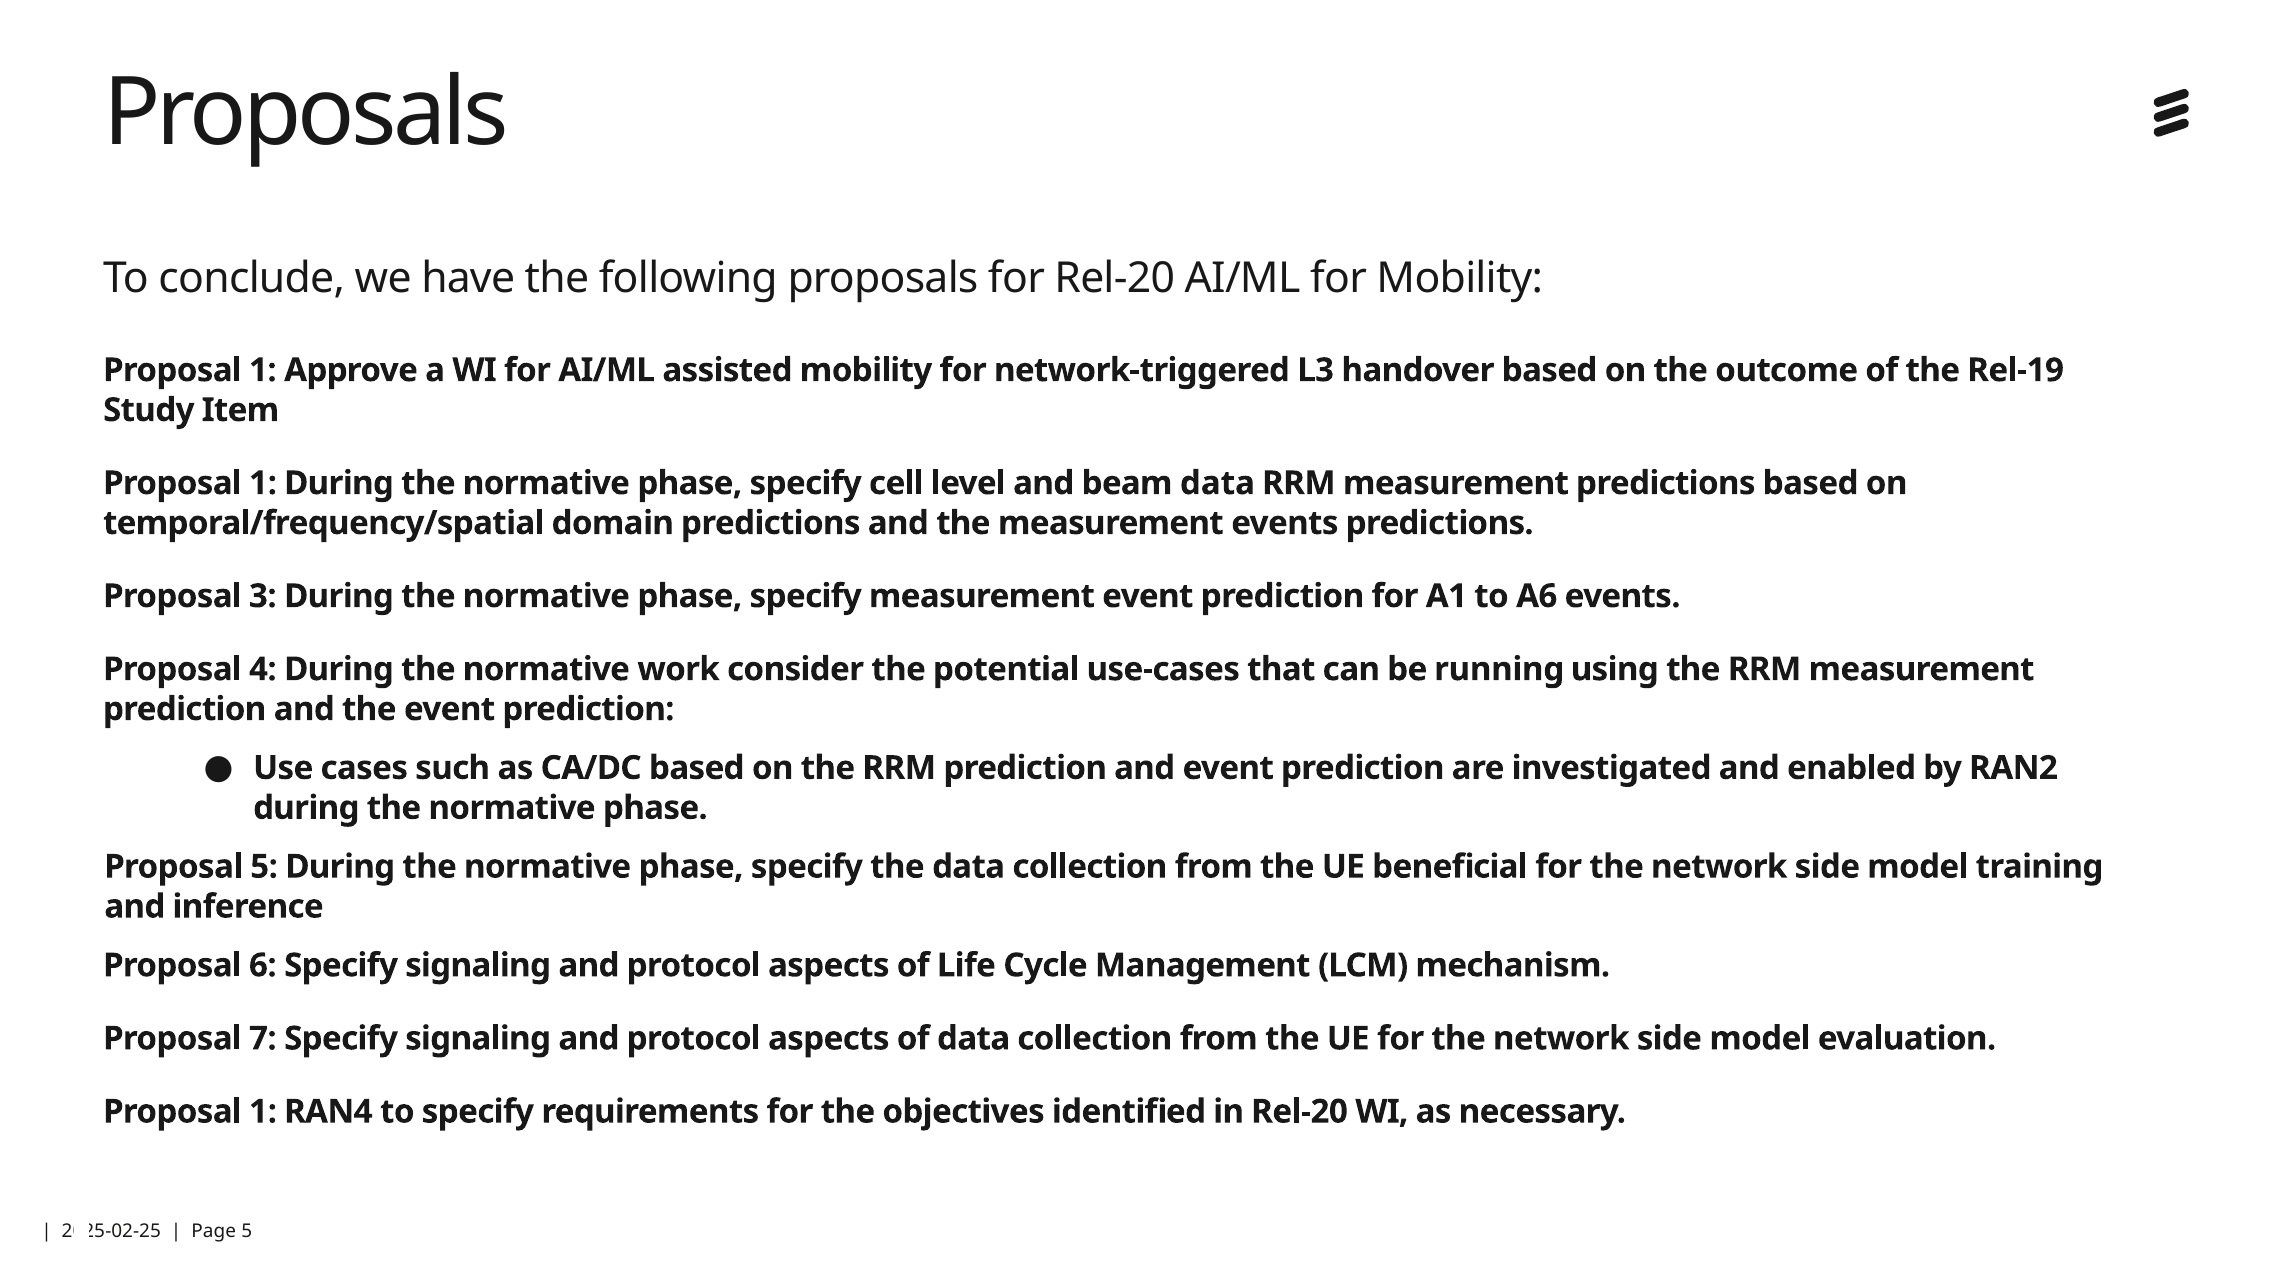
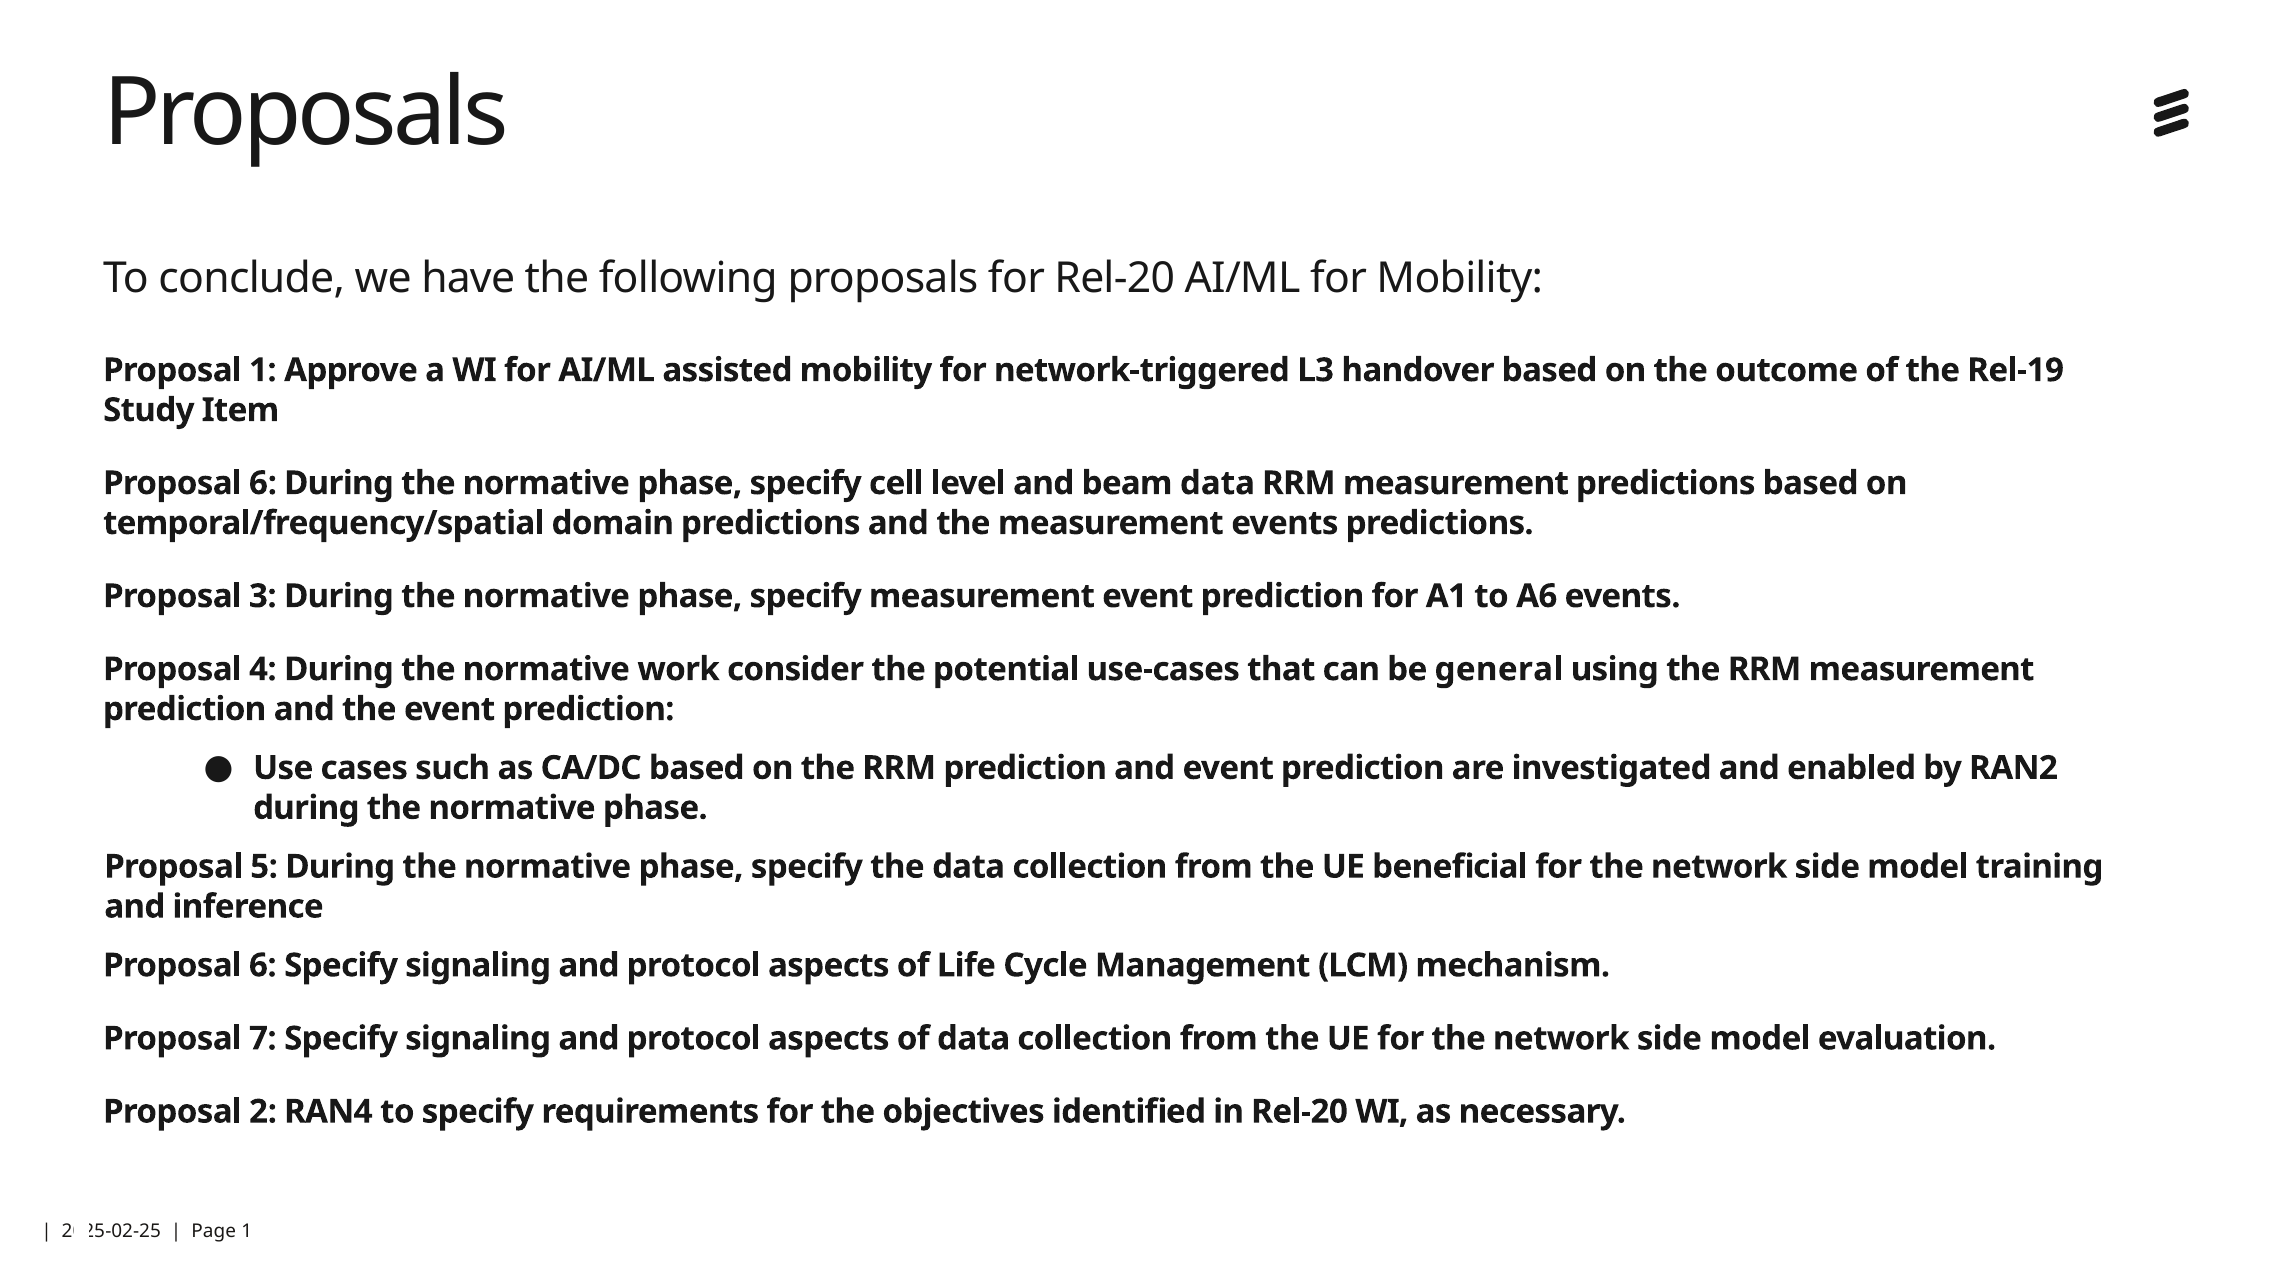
1 at (263, 483): 1 -> 6
running: running -> general
1 at (263, 1112): 1 -> 2
5 at (247, 1232): 5 -> 1
